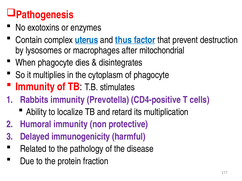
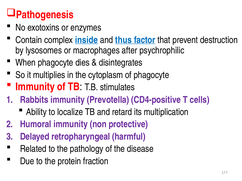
uterus: uterus -> inside
mitochondrial: mitochondrial -> psychrophilic
immunogenicity: immunogenicity -> retropharyngeal
